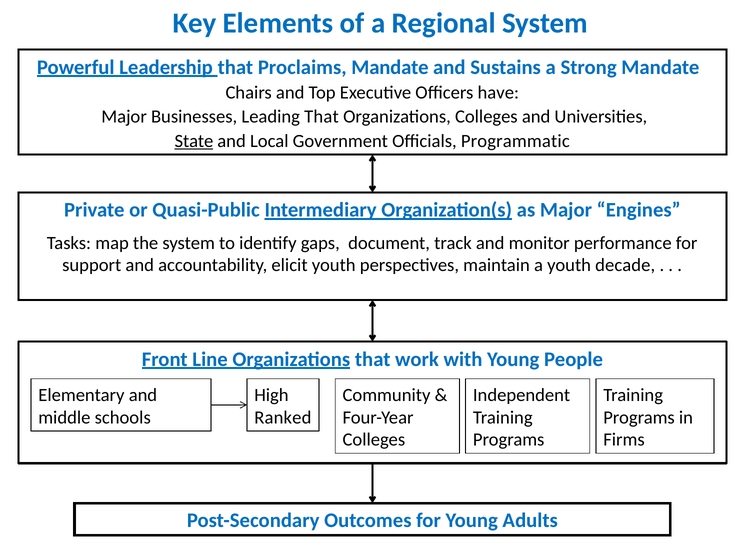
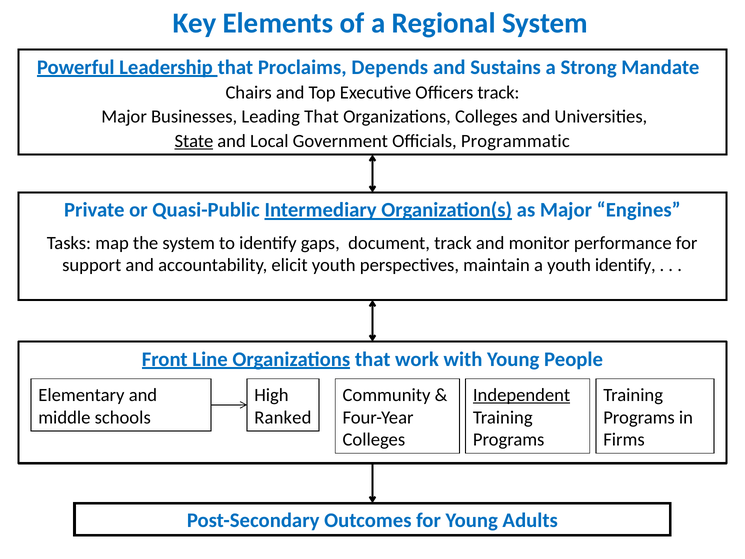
Proclaims Mandate: Mandate -> Depends
Officers have: have -> track
youth decade: decade -> identify
Independent underline: none -> present
